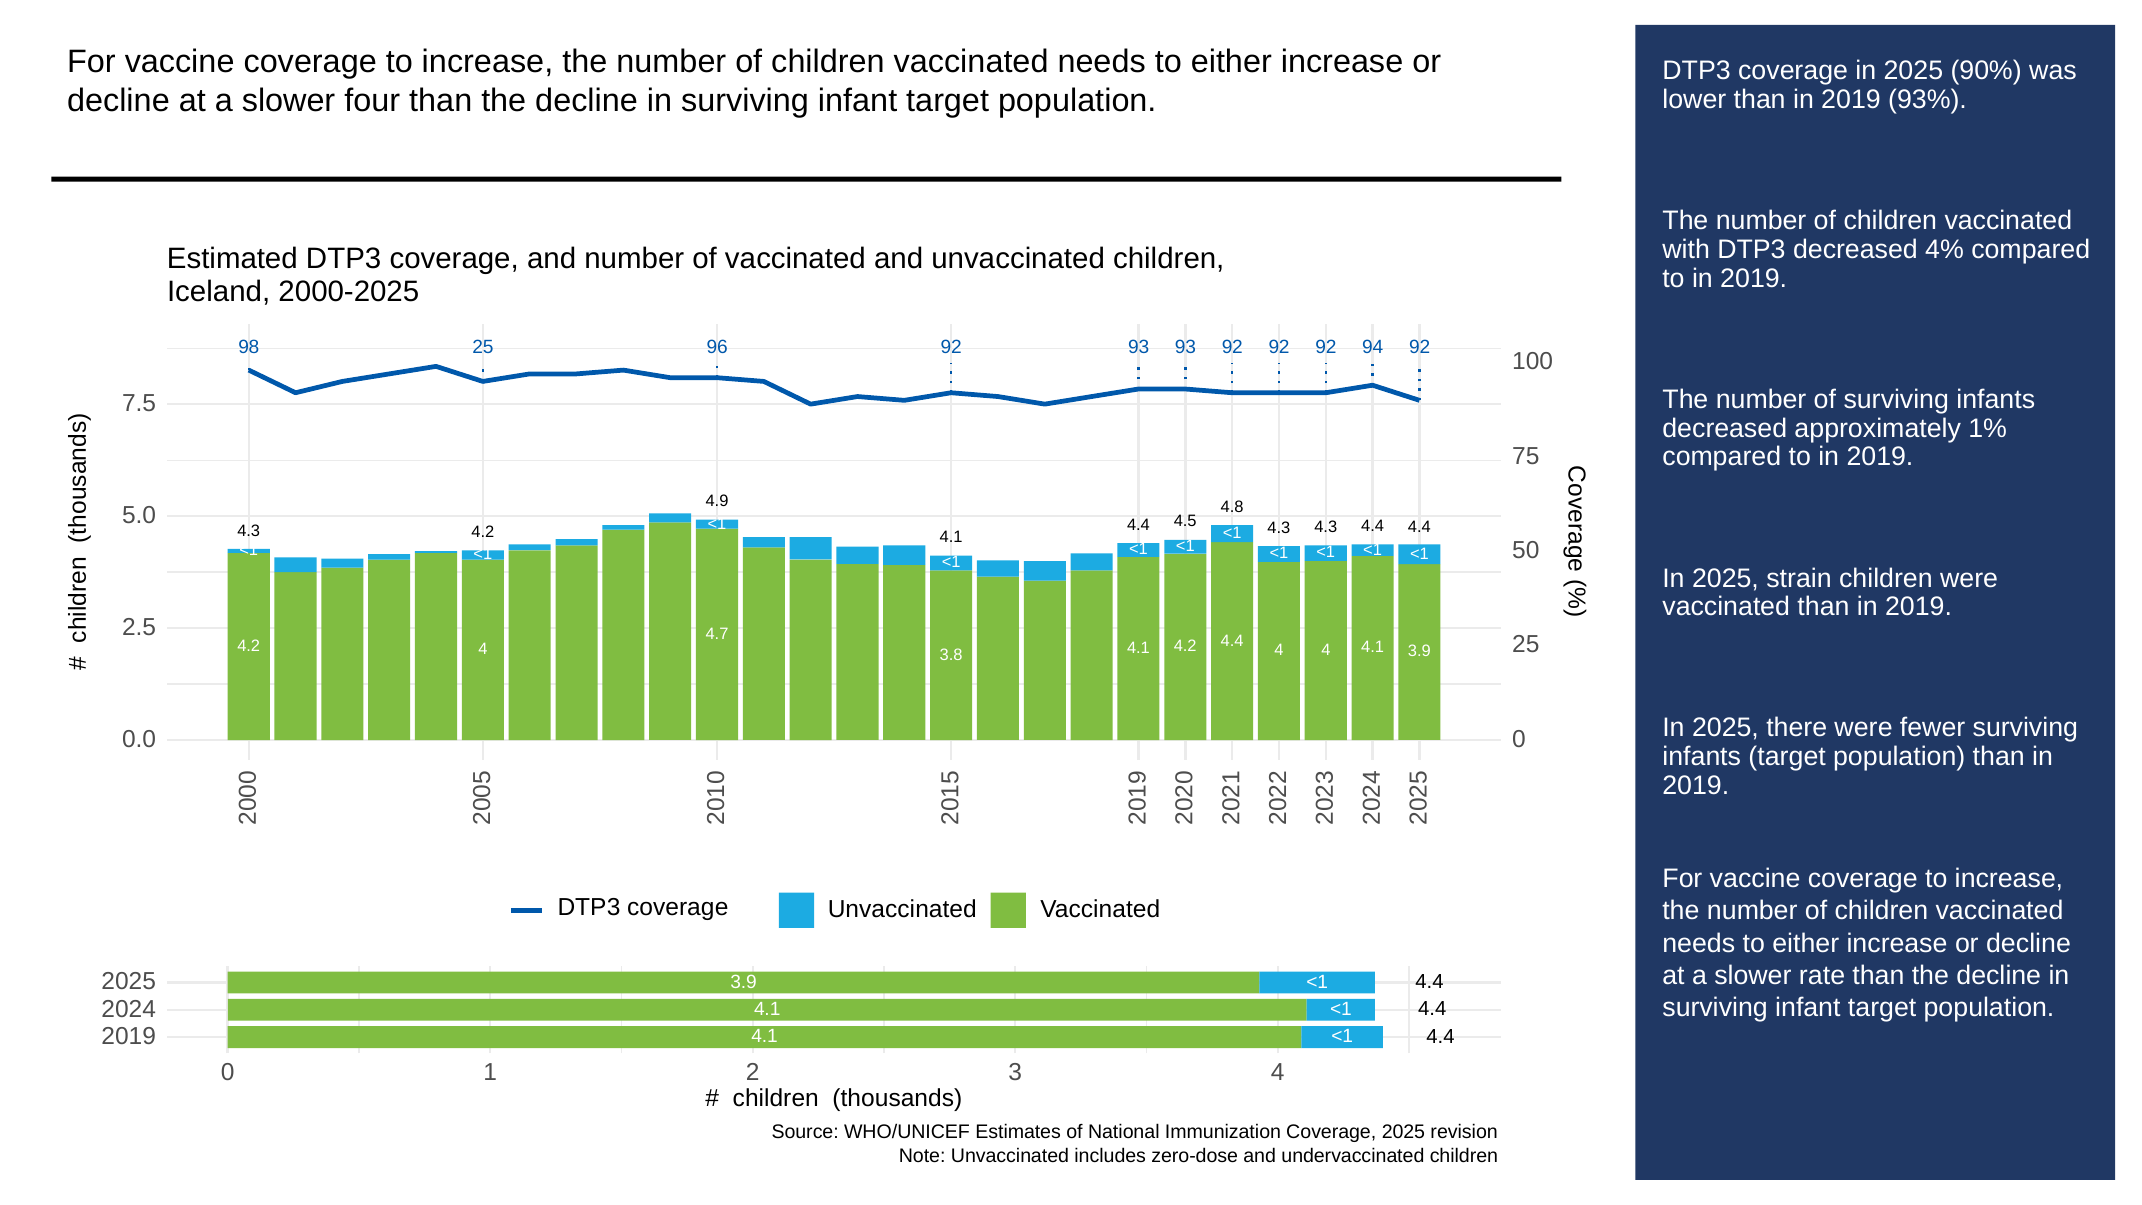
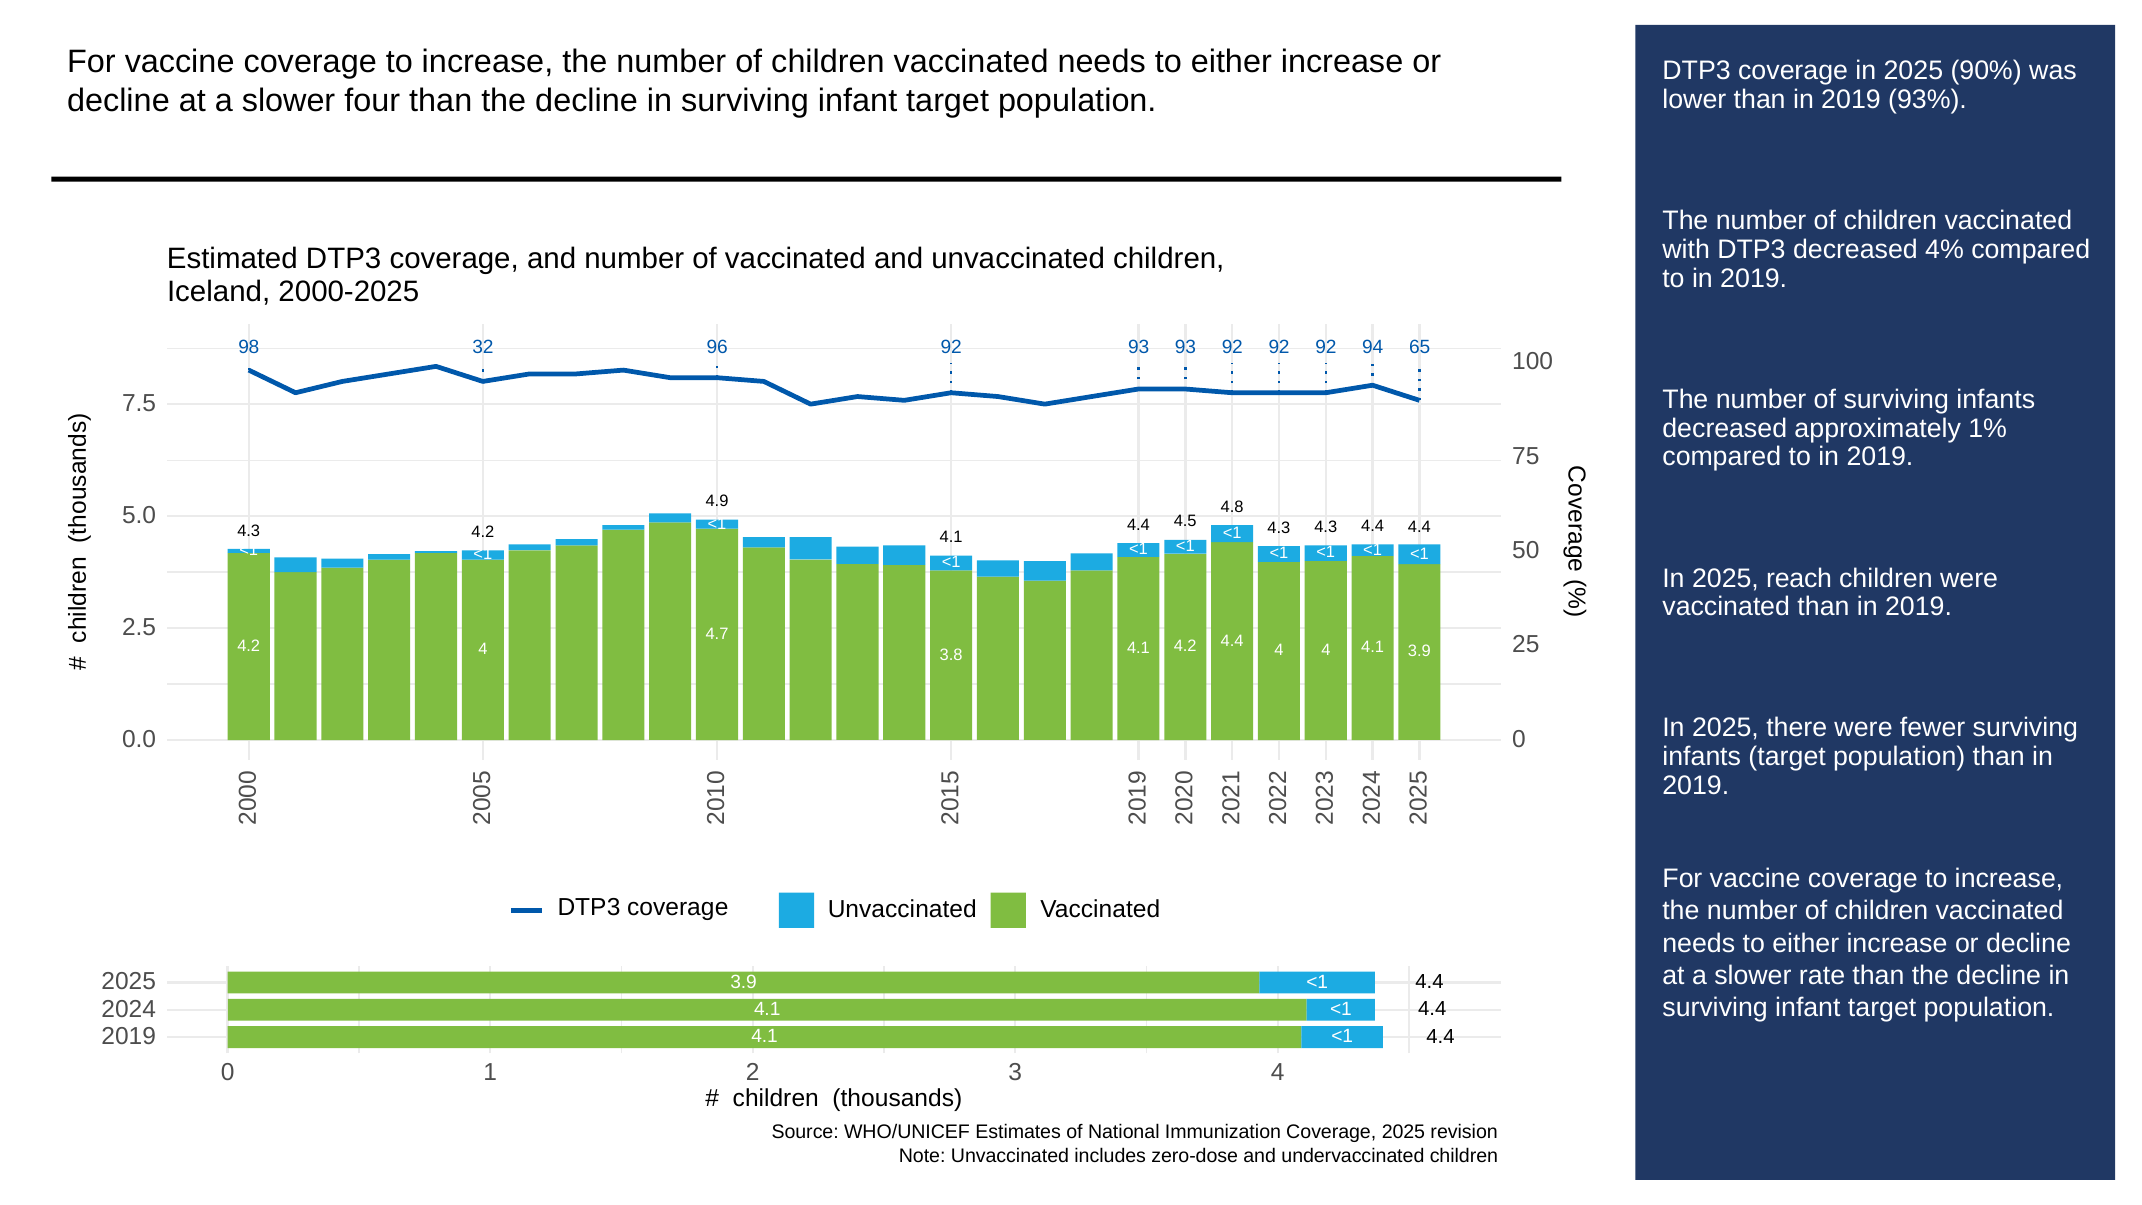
98 25: 25 -> 32
94 92: 92 -> 65
strain: strain -> reach
